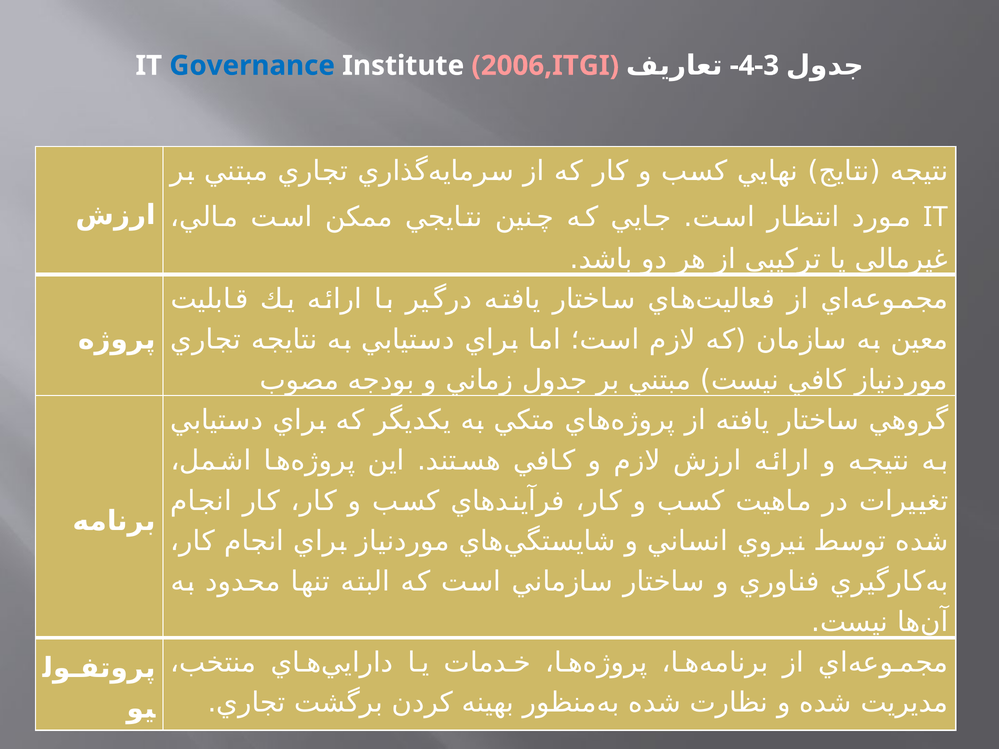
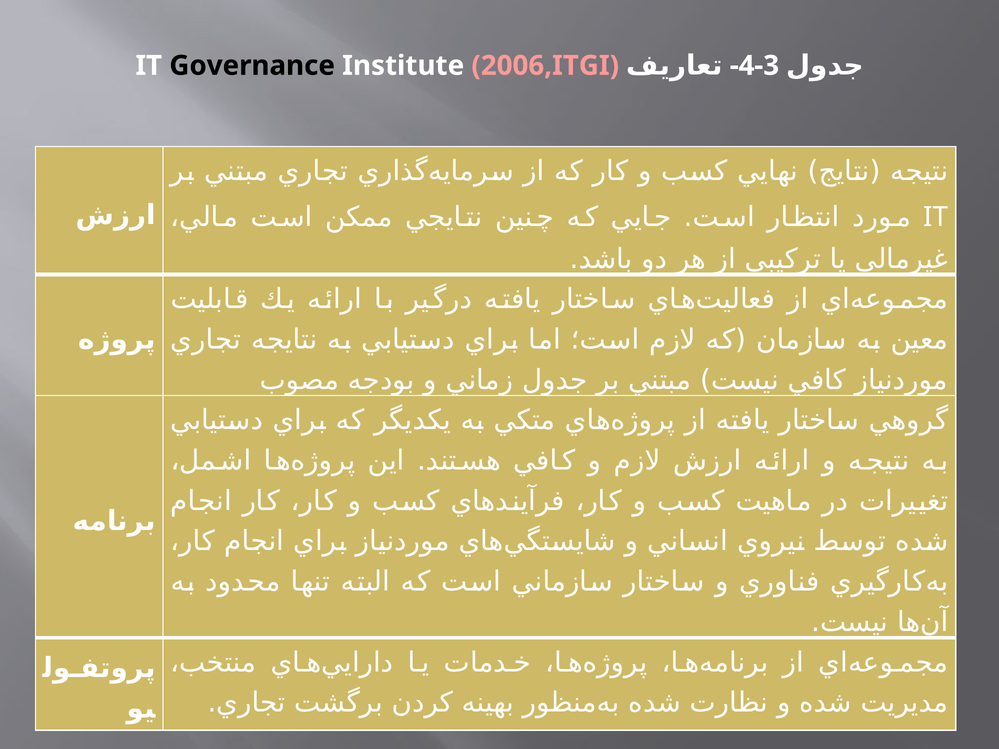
Governance colour: blue -> black
